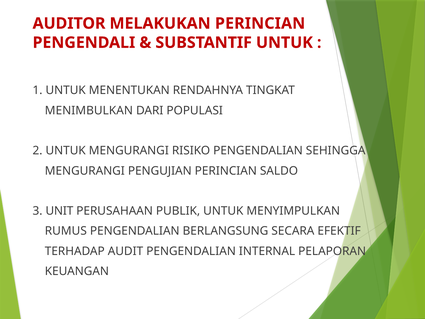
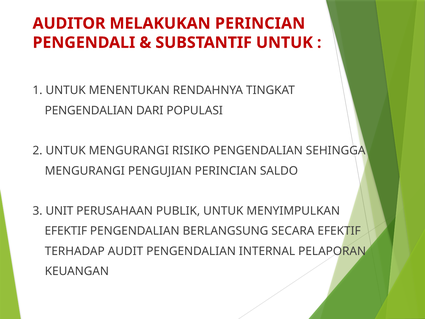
MENIMBULKAN at (89, 110): MENIMBULKAN -> PENGENDALIAN
RUMUS at (66, 231): RUMUS -> EFEKTIF
